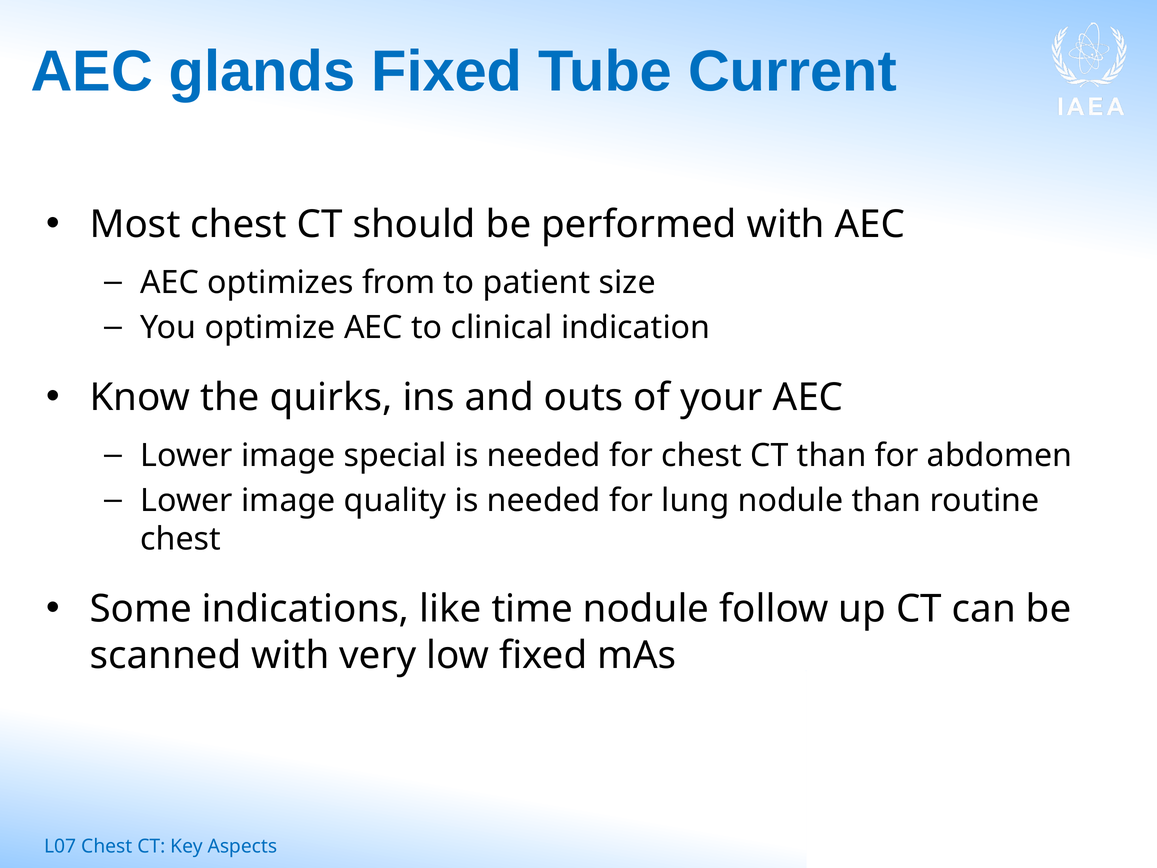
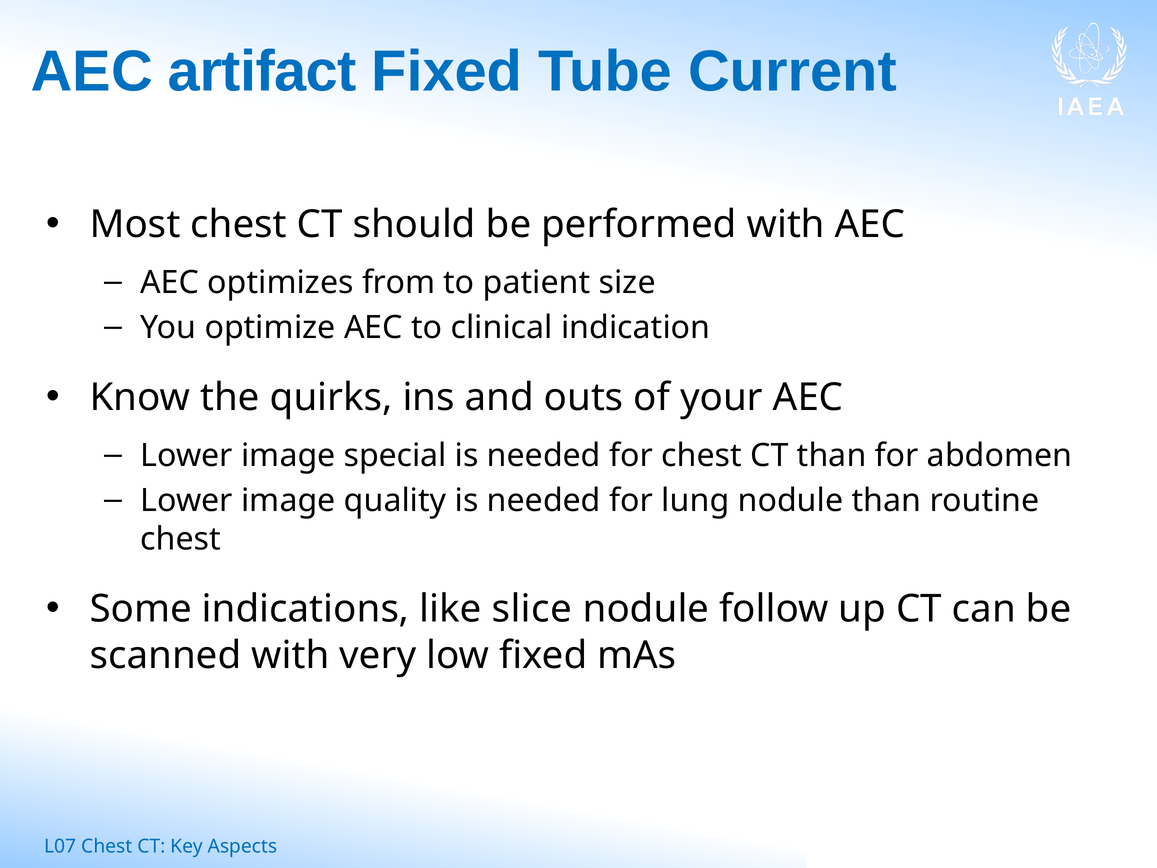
glands: glands -> artifact
time: time -> slice
